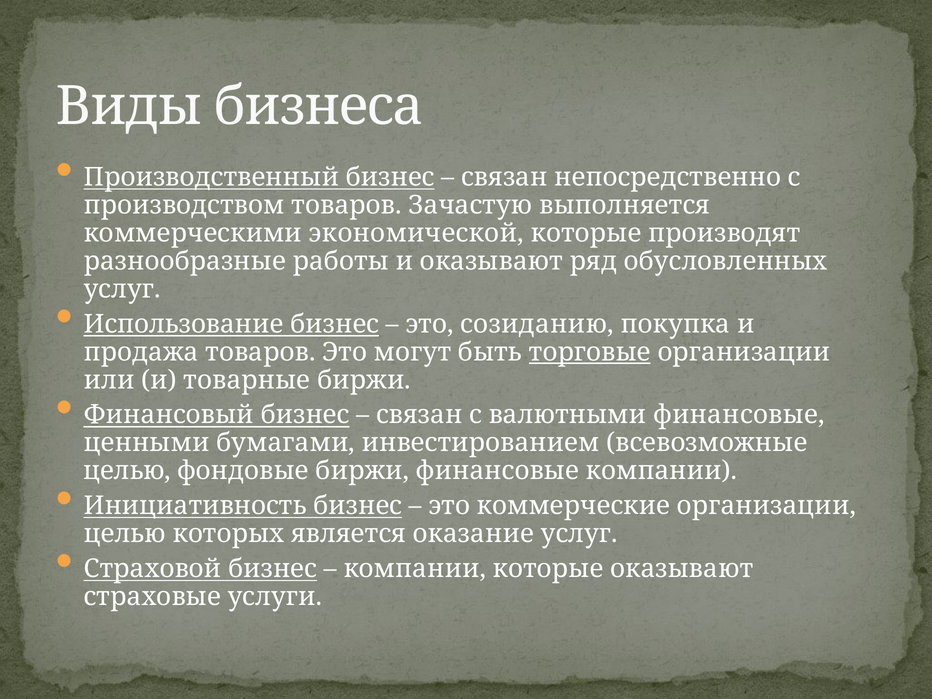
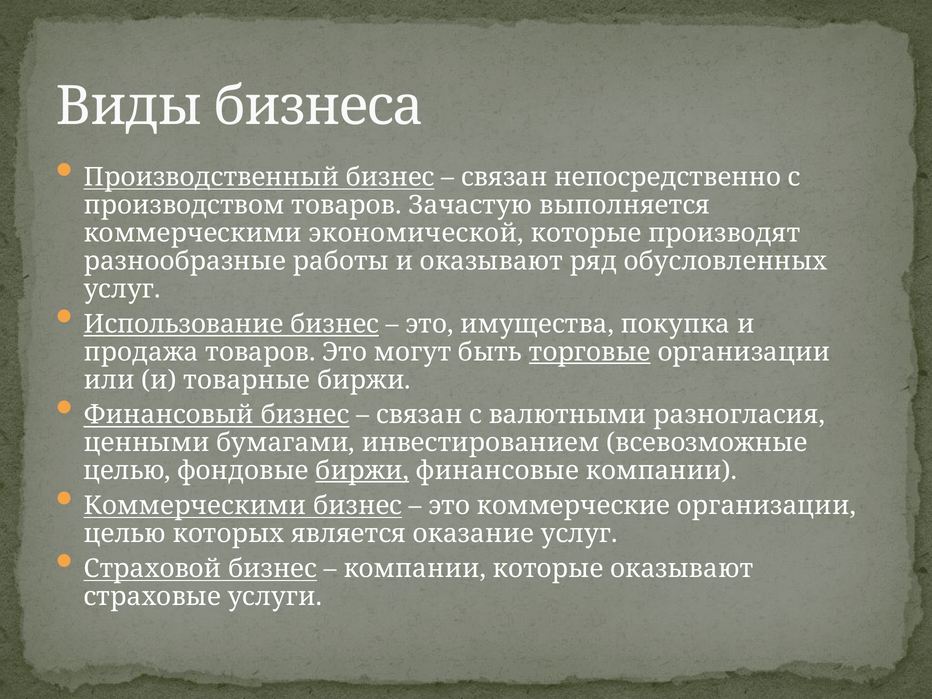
созиданию: созиданию -> имущества
валютными финансовые: финансовые -> разногласия
биржи at (362, 471) underline: none -> present
Инициативность at (195, 506): Инициативность -> Коммерческими
